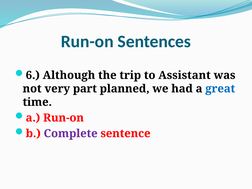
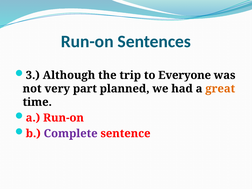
6: 6 -> 3
Assistant: Assistant -> Everyone
great colour: blue -> orange
